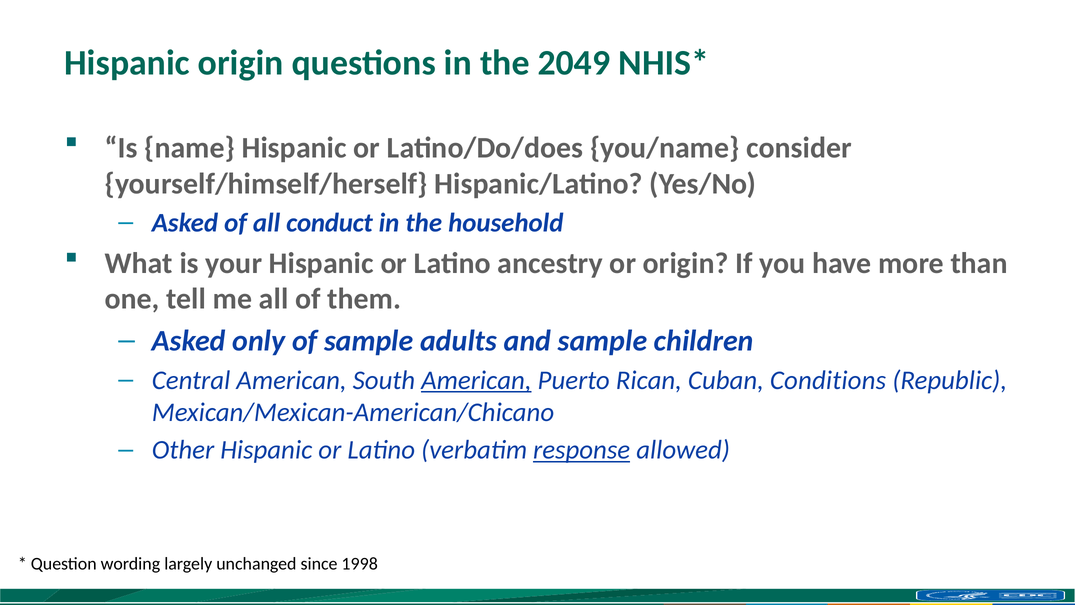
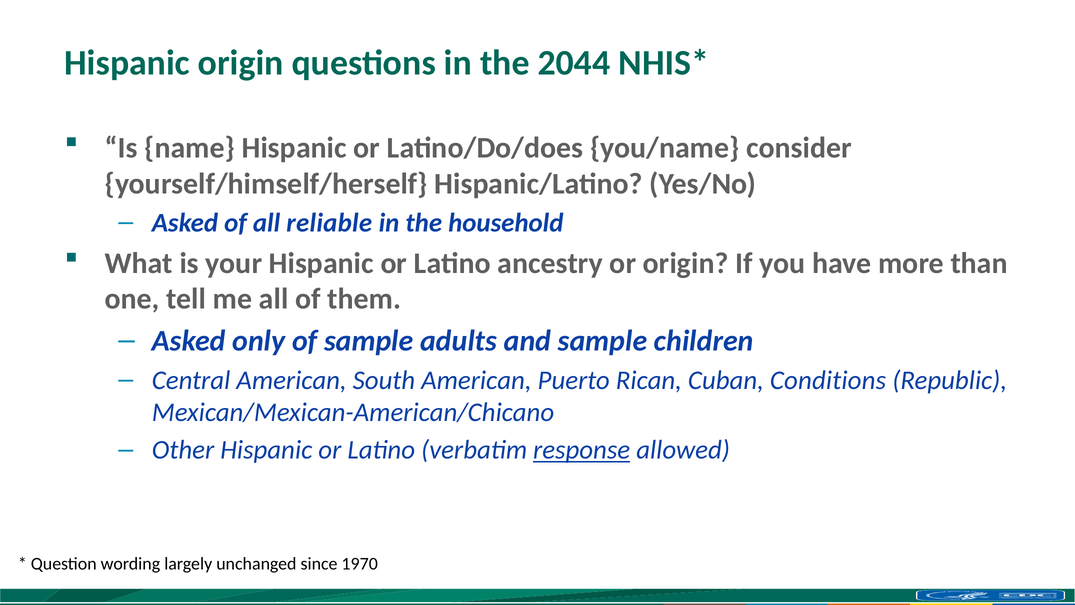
2049: 2049 -> 2044
conduct: conduct -> reliable
American at (476, 380) underline: present -> none
1998: 1998 -> 1970
